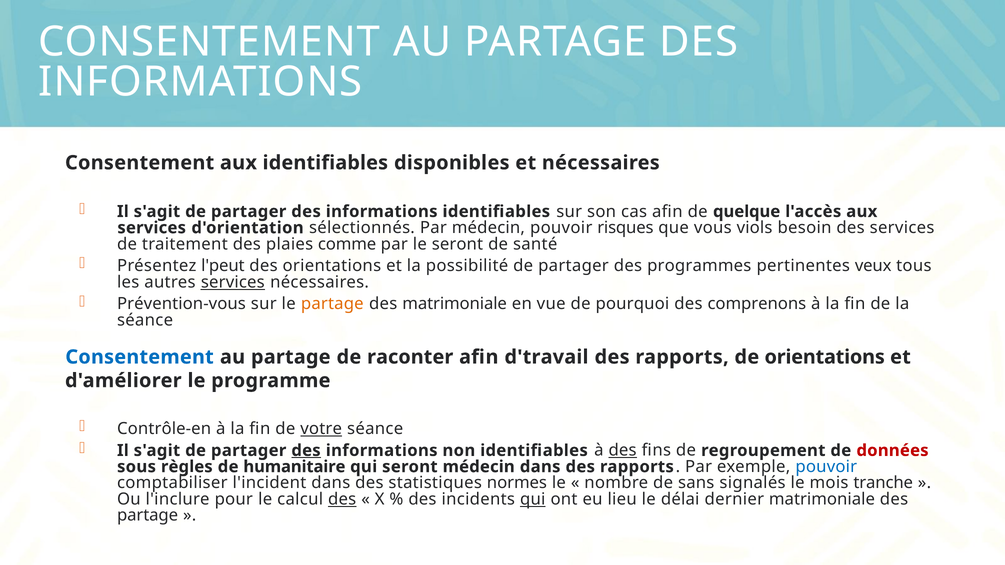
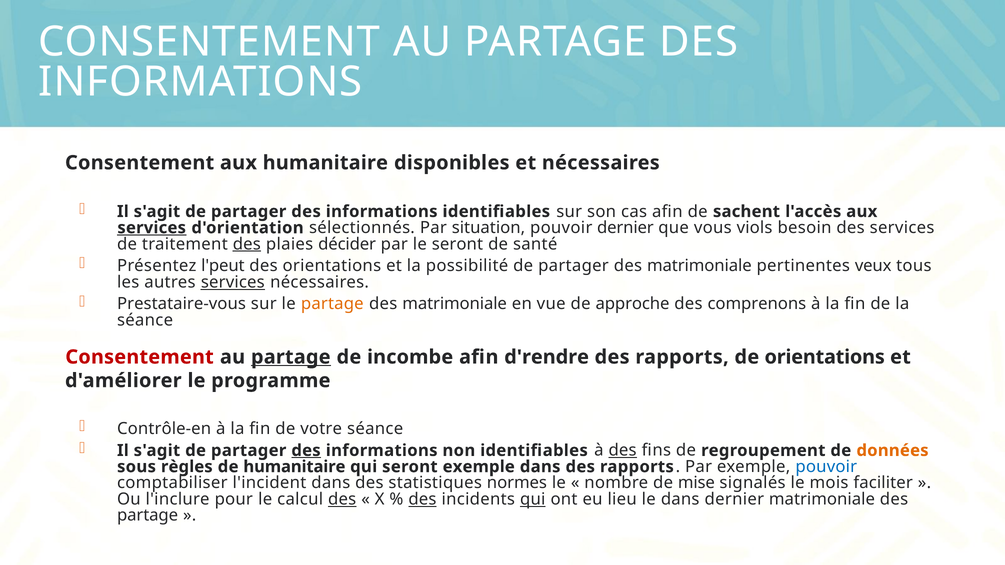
aux identifiables: identifiables -> humanitaire
quelque: quelque -> sachent
services at (152, 228) underline: none -> present
Par médecin: médecin -> situation
pouvoir risques: risques -> dernier
des at (247, 244) underline: none -> present
comme: comme -> décider
partager des programmes: programmes -> matrimoniale
Prévention-vous: Prévention-vous -> Prestataire-vous
pourquoi: pourquoi -> approche
Consentement at (140, 357) colour: blue -> red
partage at (291, 357) underline: none -> present
raconter: raconter -> incombe
d'travail: d'travail -> d'rendre
votre underline: present -> none
données colour: red -> orange
seront médecin: médecin -> exemple
sans: sans -> mise
tranche: tranche -> faciliter
des at (422, 499) underline: none -> present
le délai: délai -> dans
